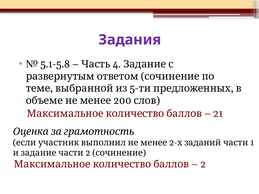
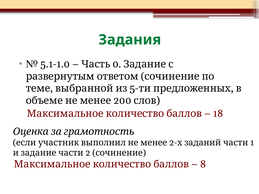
Задания colour: purple -> green
5.1-5.8: 5.1-5.8 -> 5.1-1.0
4: 4 -> 0
21: 21 -> 18
2 at (203, 164): 2 -> 8
